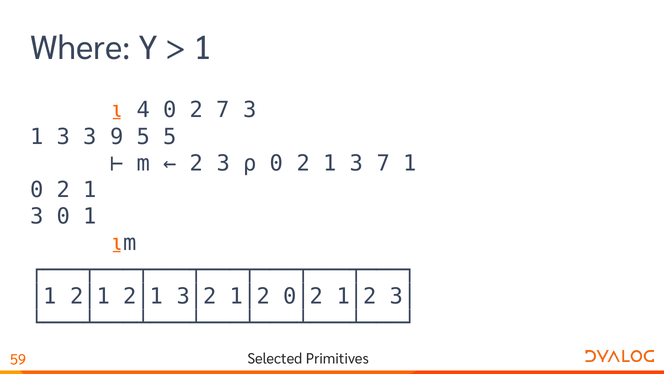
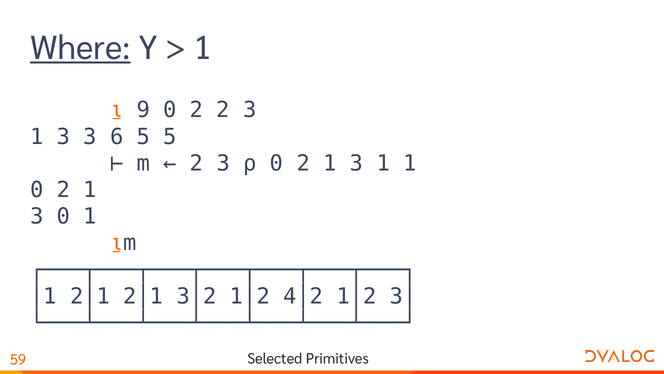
Where underline: none -> present
4: 4 -> 9
2 7: 7 -> 2
9: 9 -> 6
1 3 7: 7 -> 1
0│2: 0│2 -> 4│2
